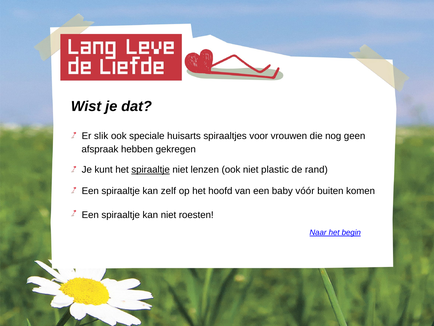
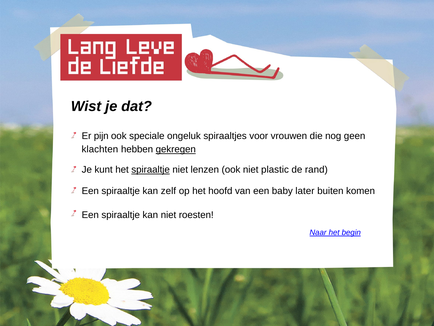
slik: slik -> pijn
huisarts: huisarts -> ongeluk
afspraak: afspraak -> klachten
gekregen underline: none -> present
vóór: vóór -> later
